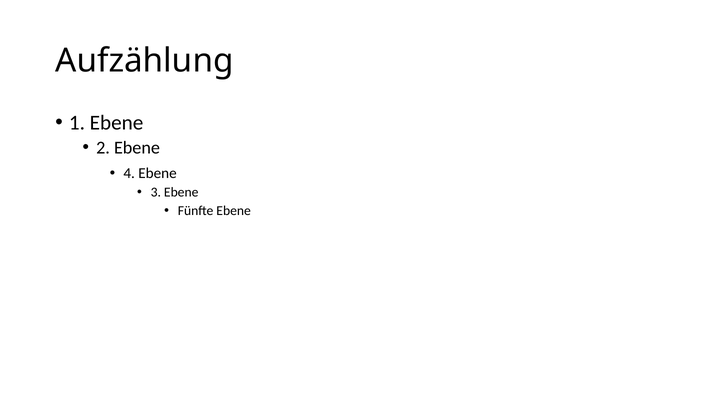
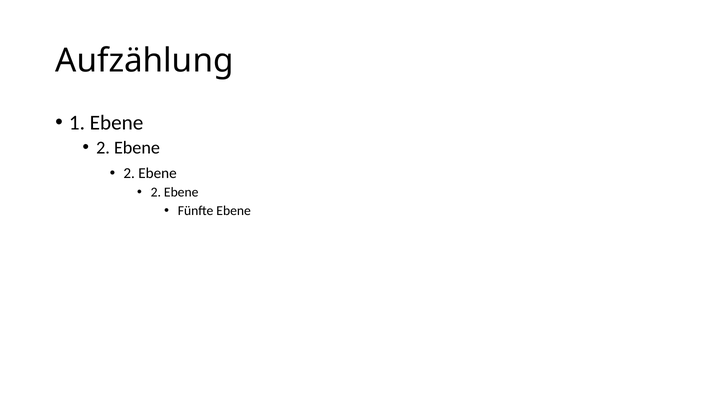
4 at (129, 173): 4 -> 2
3 at (156, 193): 3 -> 2
